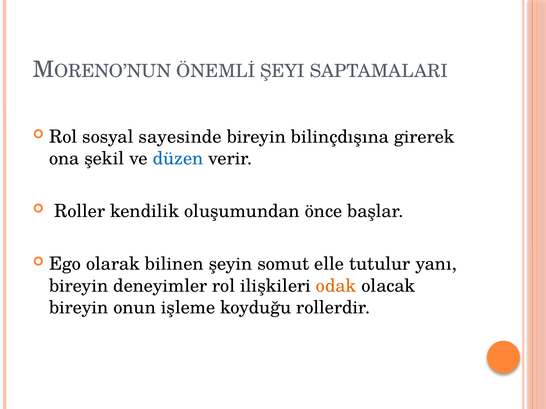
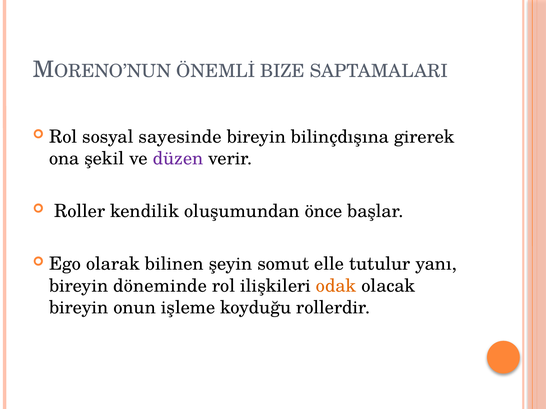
ŞEYI: ŞEYI -> BIZE
düzen colour: blue -> purple
deneyimler: deneyimler -> döneminde
